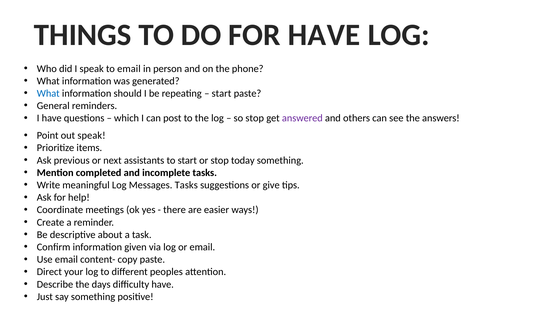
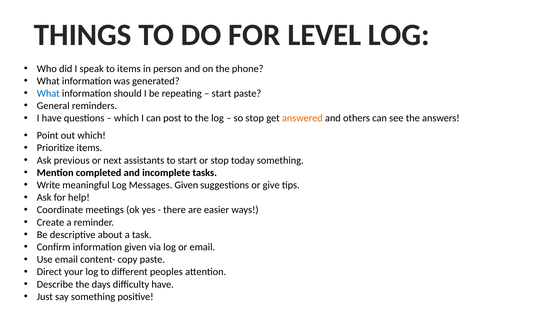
FOR HAVE: HAVE -> LEVEL
to email: email -> items
answered colour: purple -> orange
out speak: speak -> which
Messages Tasks: Tasks -> Given
